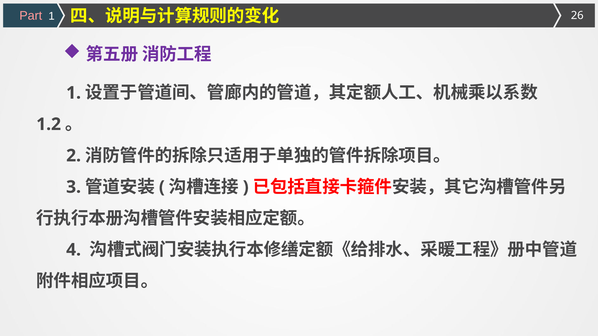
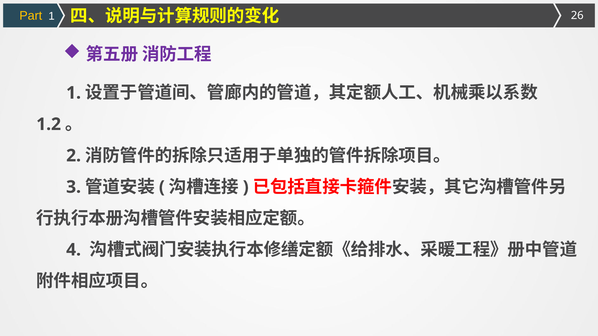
Part colour: pink -> yellow
